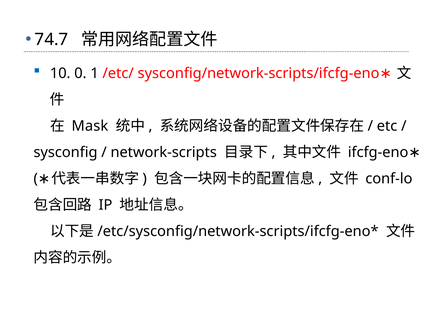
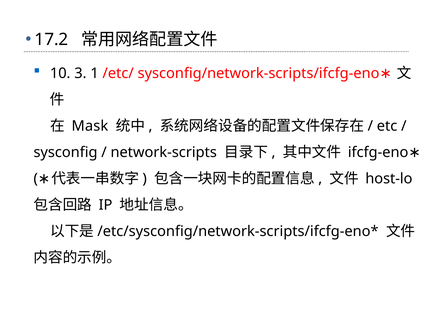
74.7: 74.7 -> 17.2
0: 0 -> 3
conf-lo: conf-lo -> host-lo
